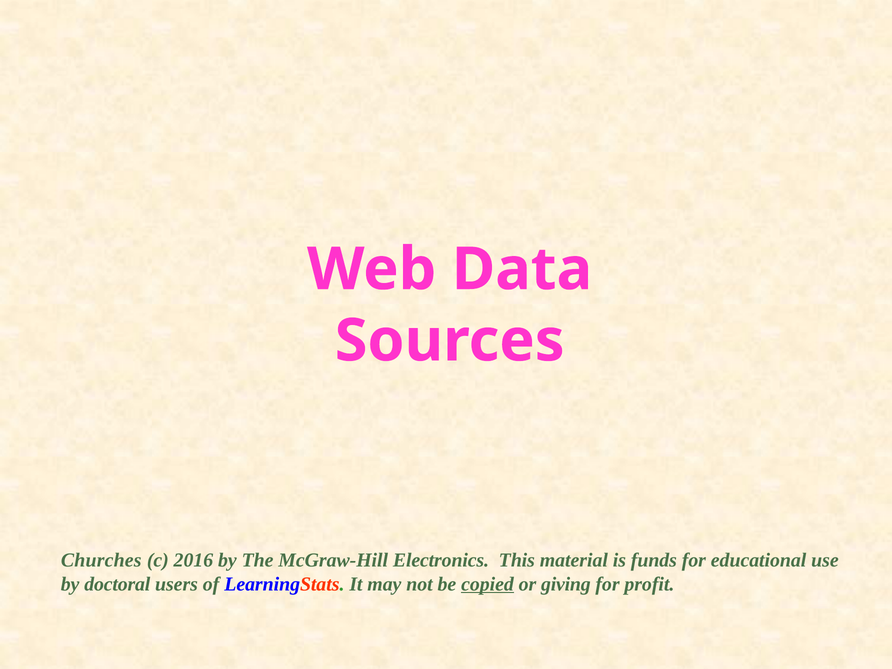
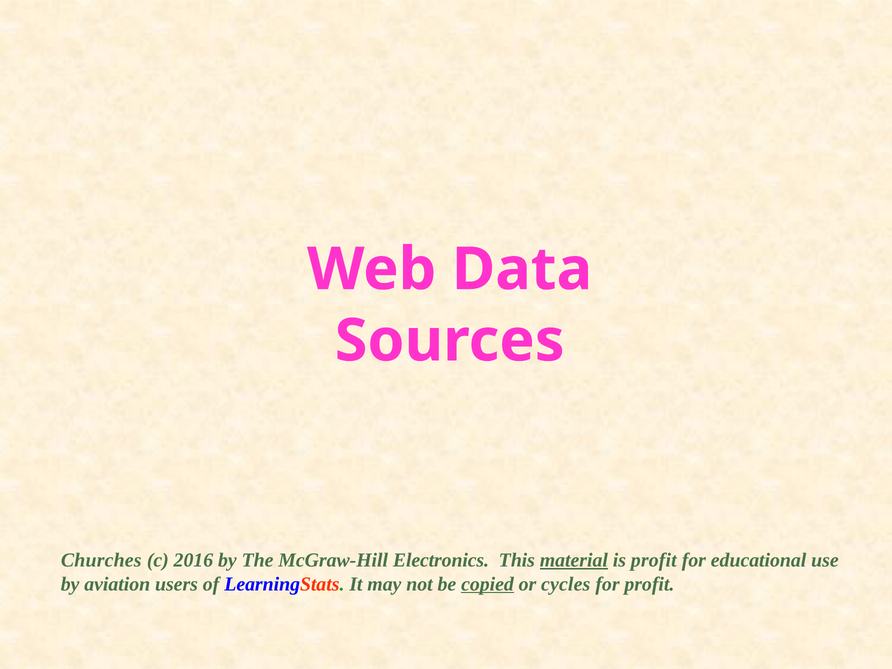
material underline: none -> present
is funds: funds -> profit
doctoral: doctoral -> aviation
giving: giving -> cycles
